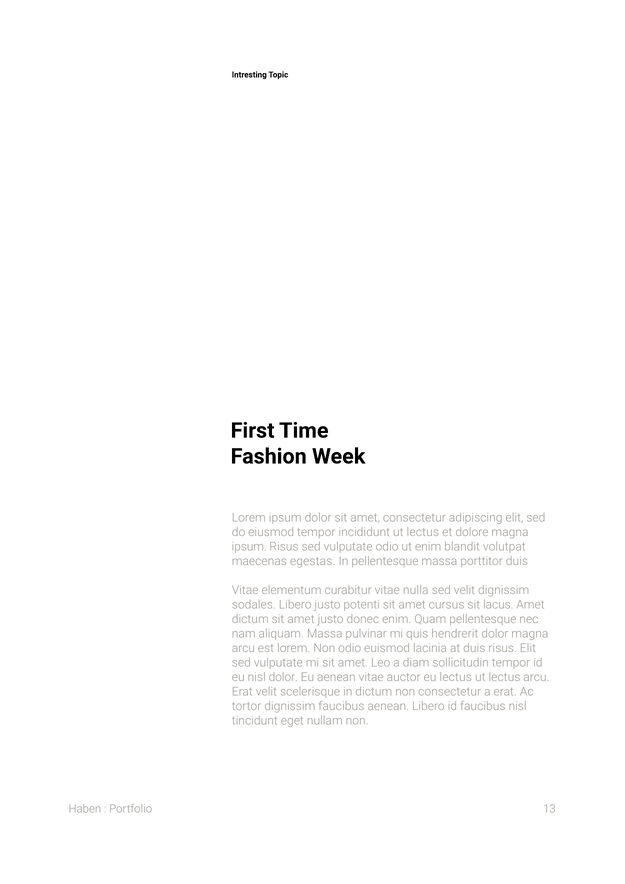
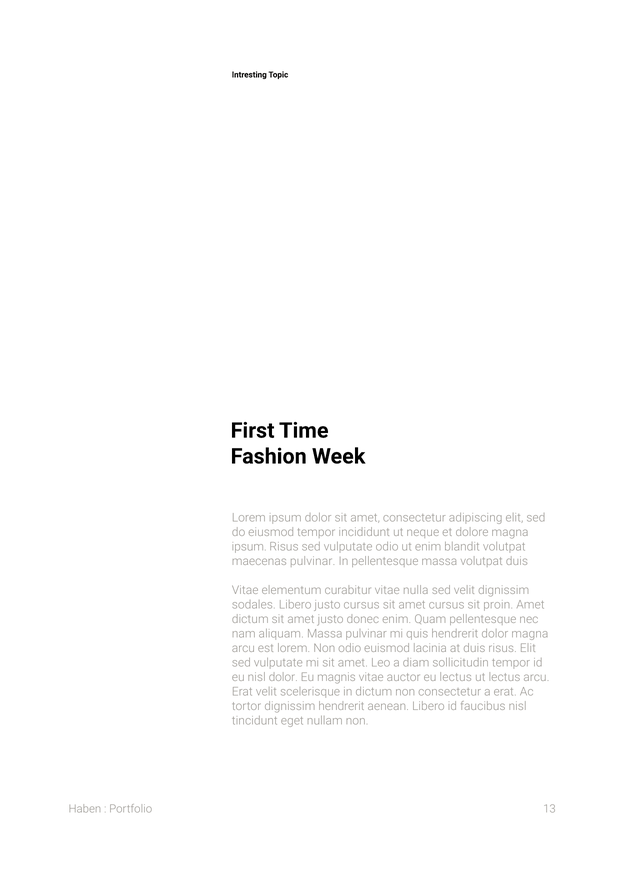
incididunt ut lectus: lectus -> neque
maecenas egestas: egestas -> pulvinar
massa porttitor: porttitor -> volutpat
justo potenti: potenti -> cursus
lacus: lacus -> proin
Eu aenean: aenean -> magnis
dignissim faucibus: faucibus -> hendrerit
